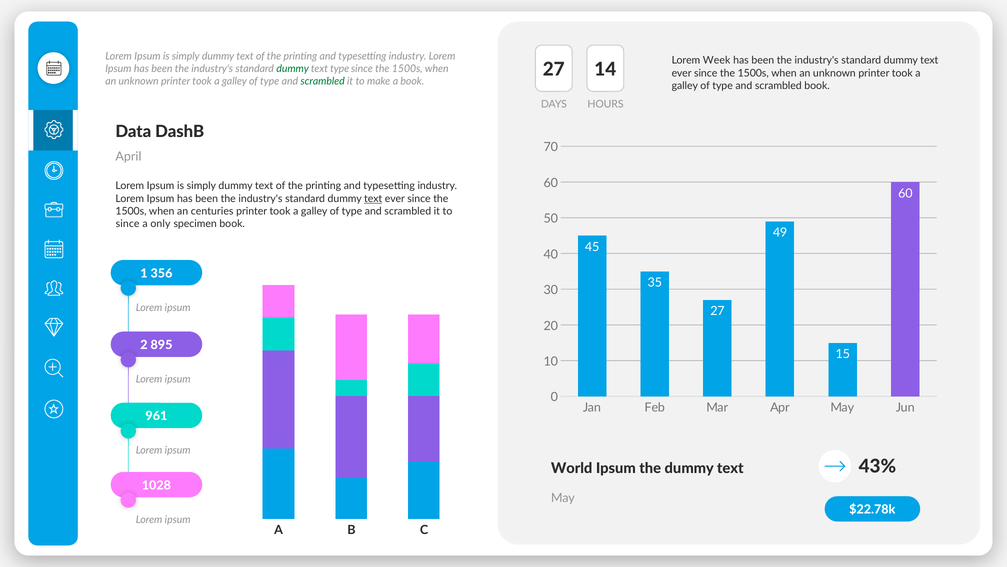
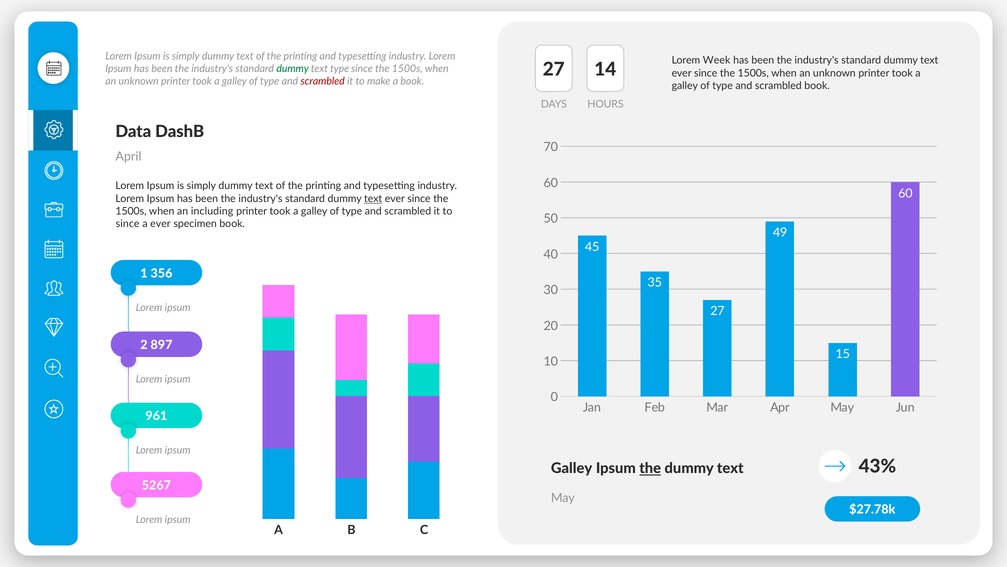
scrambled at (323, 81) colour: green -> red
centuries: centuries -> including
a only: only -> ever
895: 895 -> 897
World at (572, 468): World -> Galley
the at (650, 468) underline: none -> present
1028: 1028 -> 5267
$22.78k: $22.78k -> $27.78k
